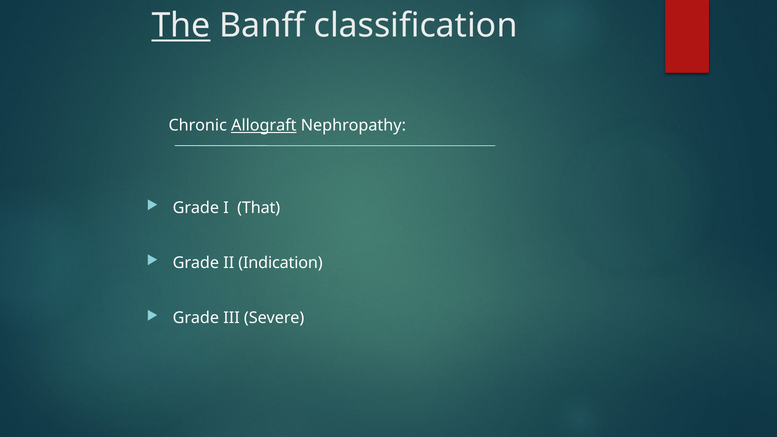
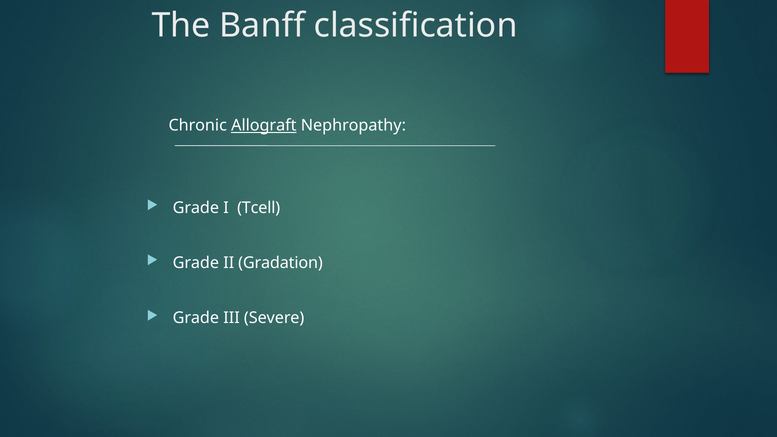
The underline: present -> none
That: That -> Tcell
Indication: Indication -> Gradation
